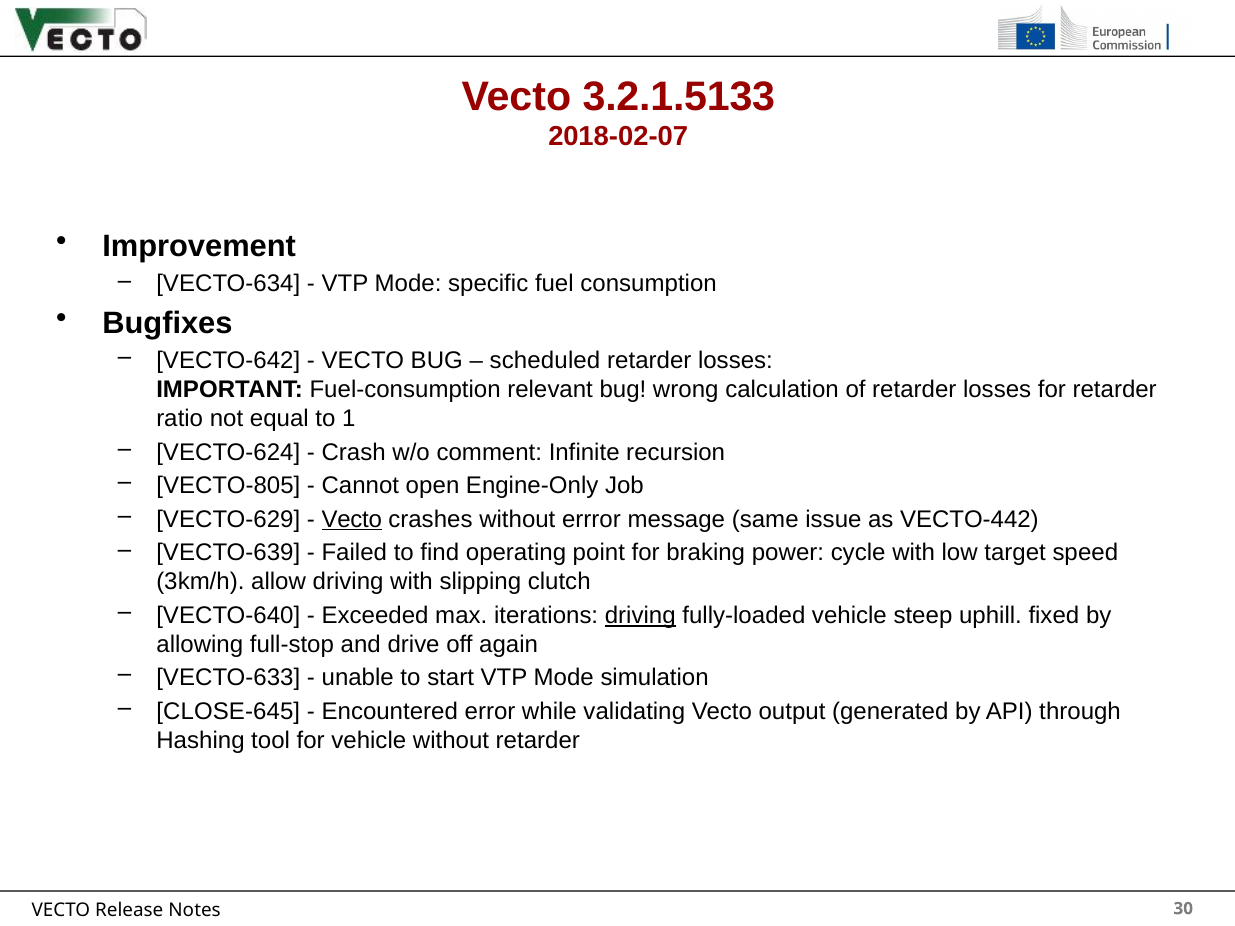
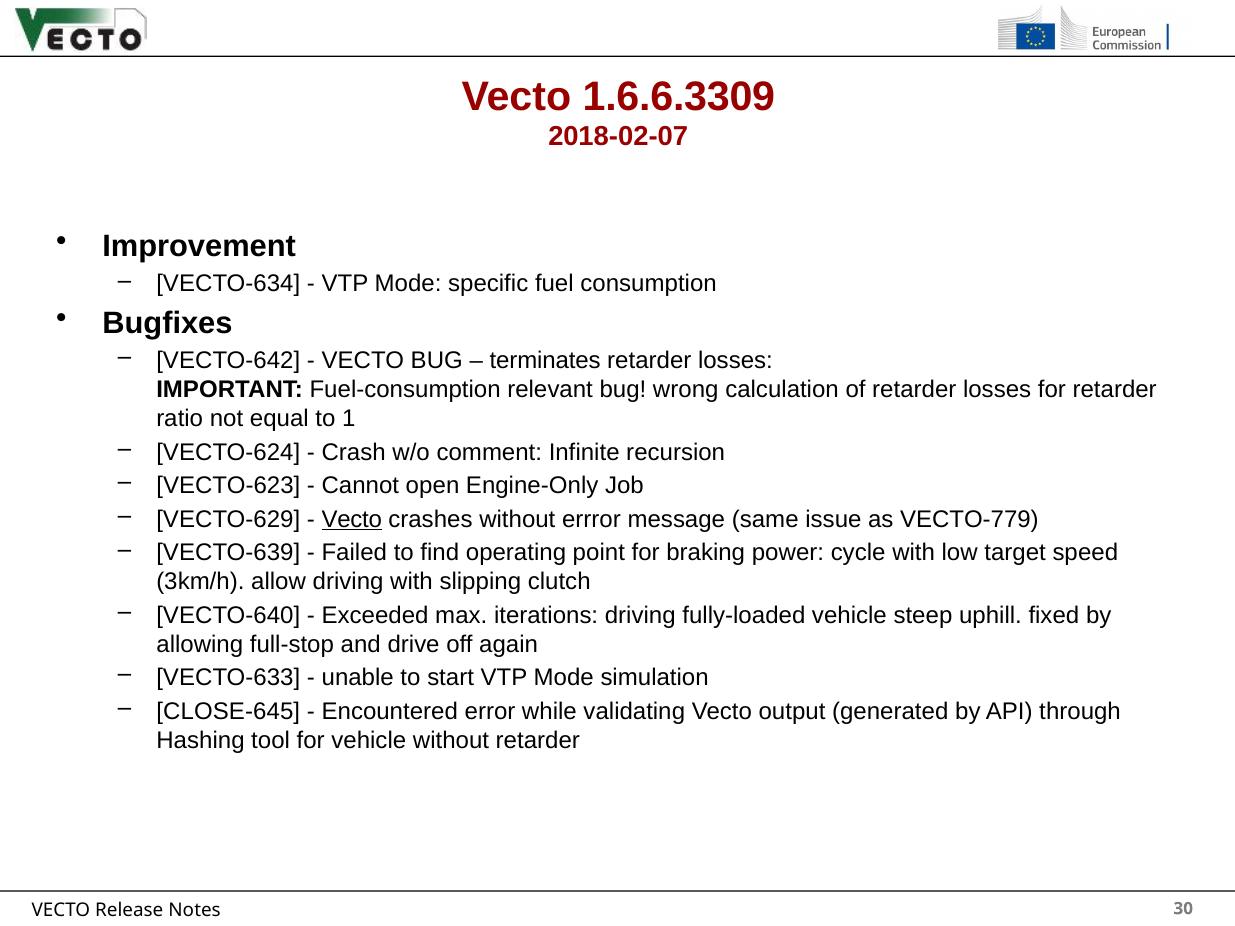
3.2.1.5133: 3.2.1.5133 -> 1.6.6.3309
scheduled: scheduled -> terminates
VECTO-805: VECTO-805 -> VECTO-623
VECTO-442: VECTO-442 -> VECTO-779
driving at (640, 616) underline: present -> none
